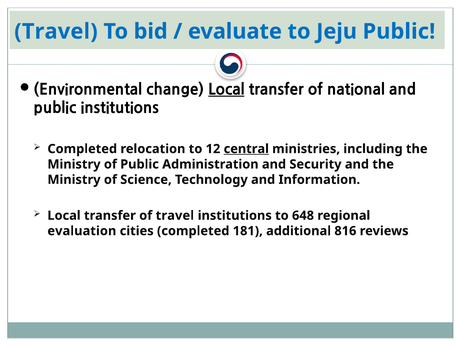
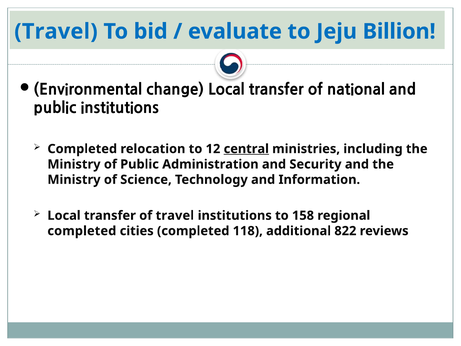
Jeju Public: Public -> Billion
Local at (226, 90) underline: present -> none
648: 648 -> 158
evaluation at (82, 231): evaluation -> completed
181: 181 -> 118
816: 816 -> 822
